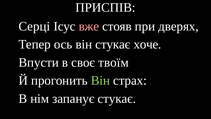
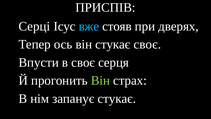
вже colour: pink -> light blue
стукає хоче: хоче -> своє
твоїм: твоїм -> серця
